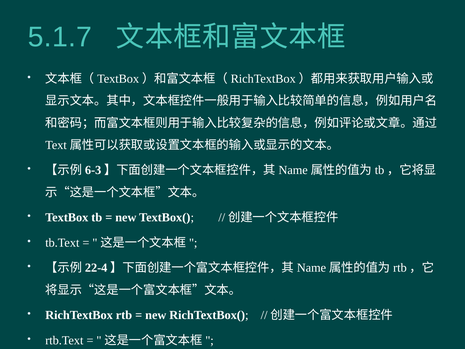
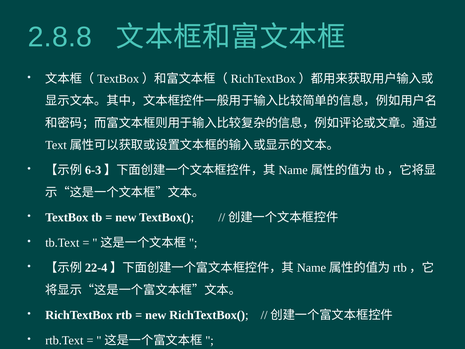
5.1.7: 5.1.7 -> 2.8.8
